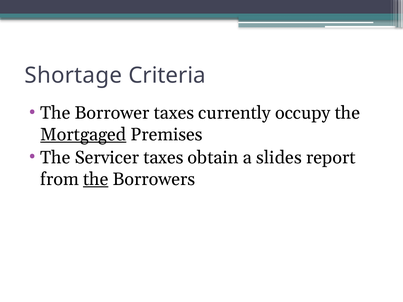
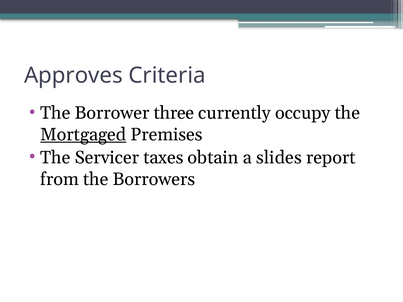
Shortage: Shortage -> Approves
Borrower taxes: taxes -> three
the at (96, 179) underline: present -> none
